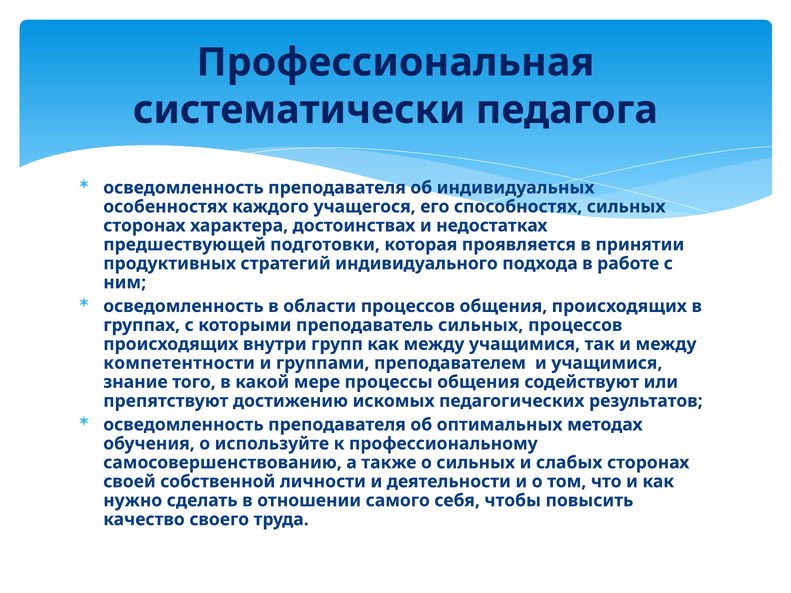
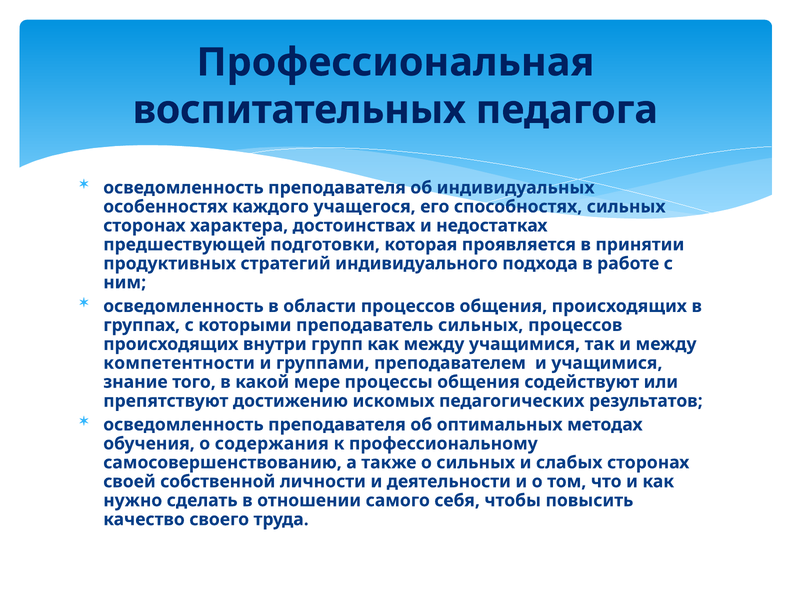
систематически: систематически -> воспитательных
используйте: используйте -> содержания
